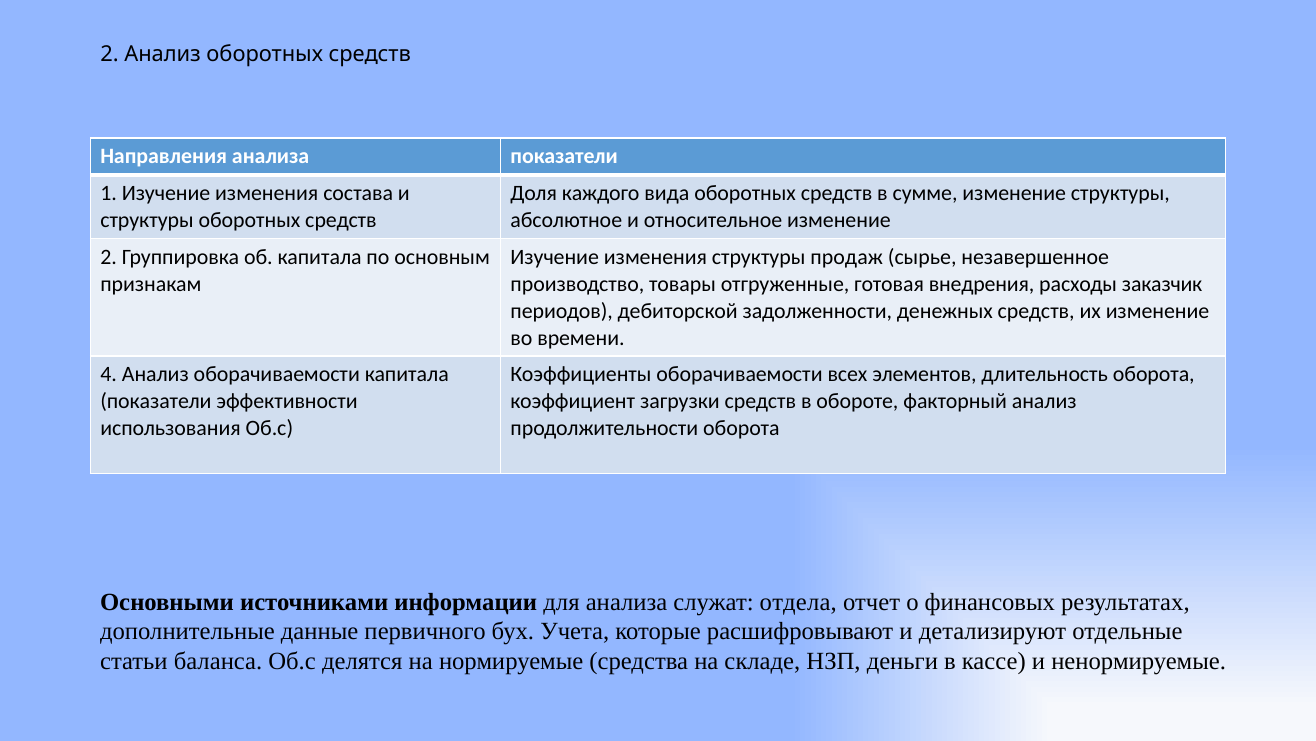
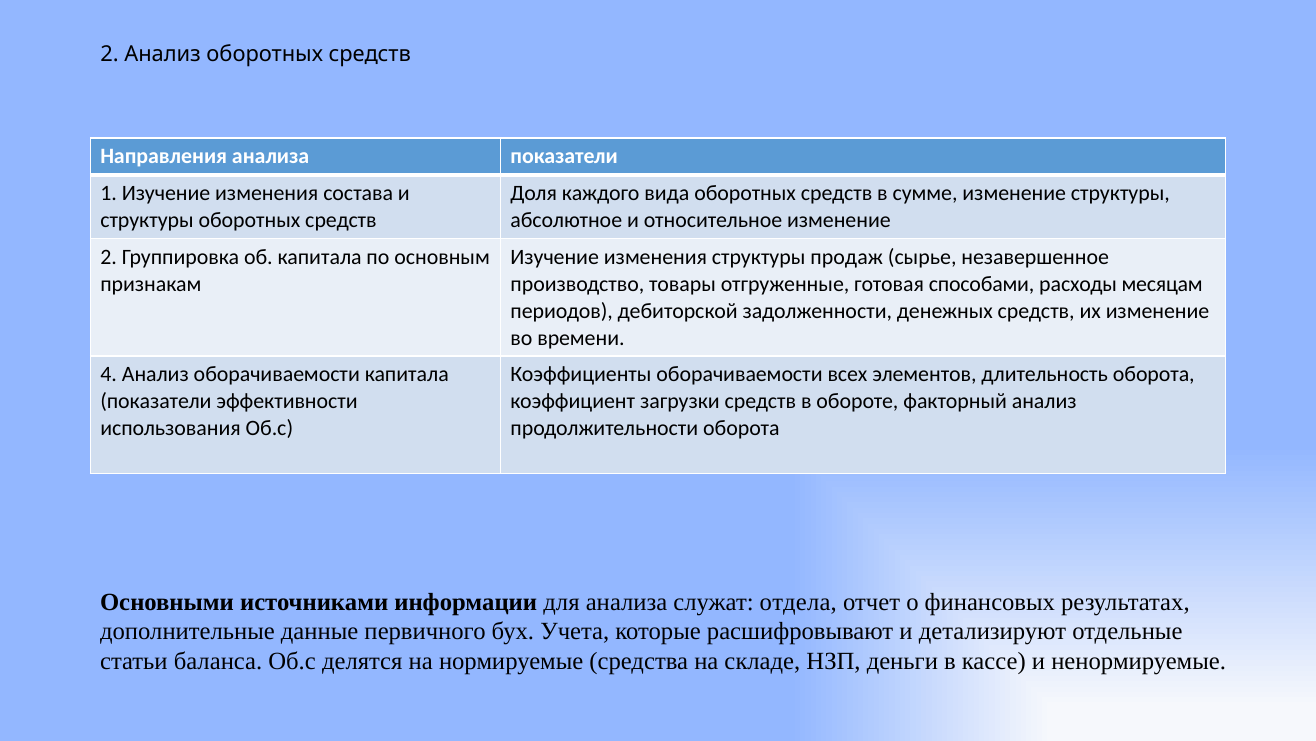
внедрения: внедрения -> способами
заказчик: заказчик -> месяцам
